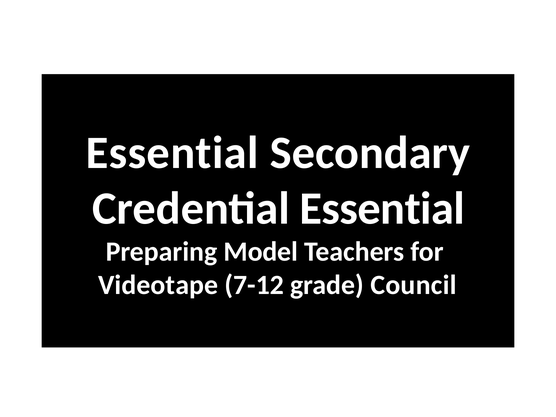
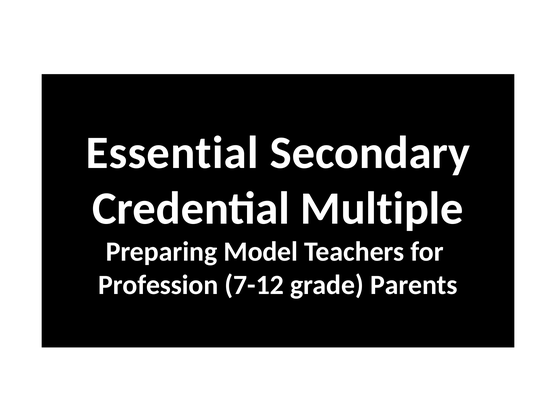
Credential Essential: Essential -> Multiple
Videotape: Videotape -> Profession
Council: Council -> Parents
